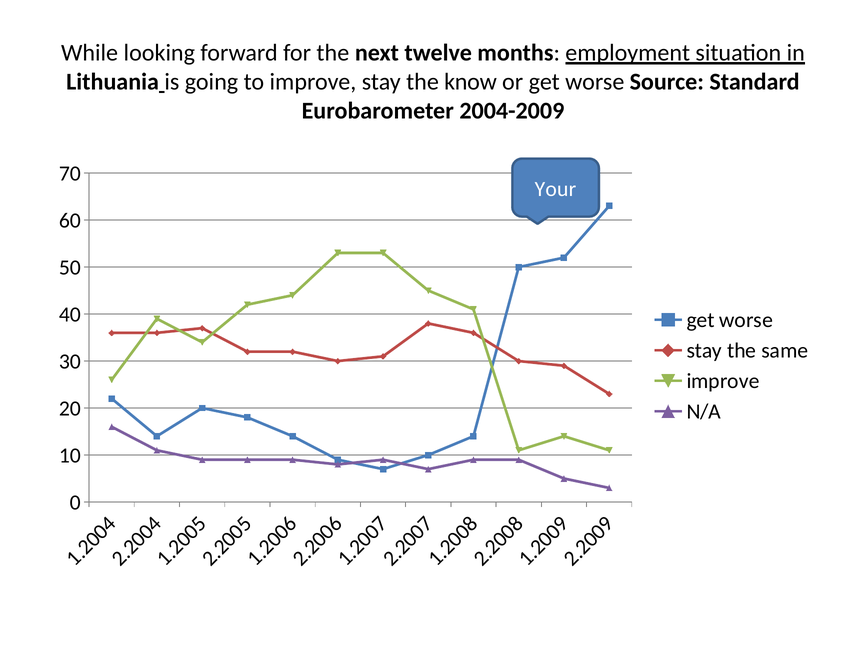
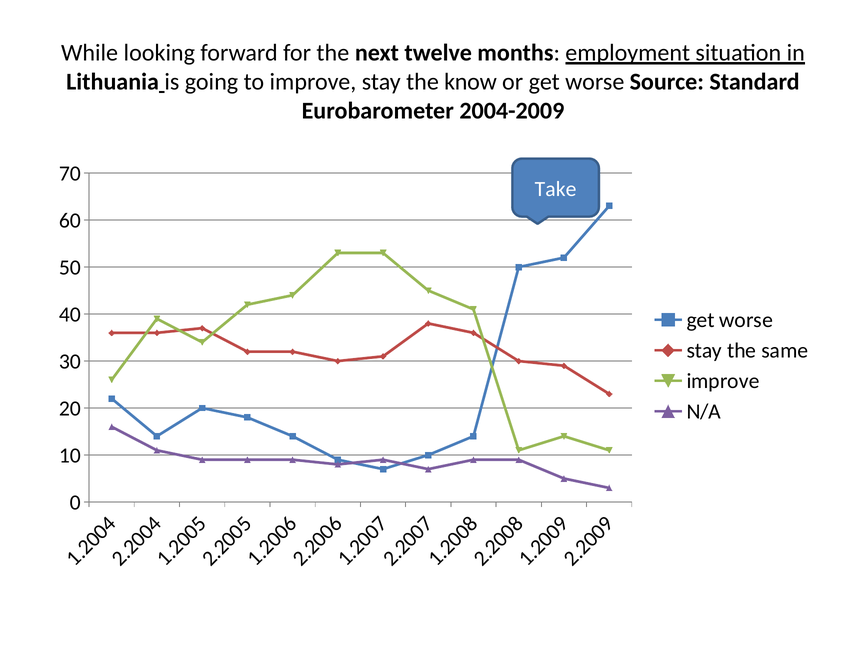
Your: Your -> Take
